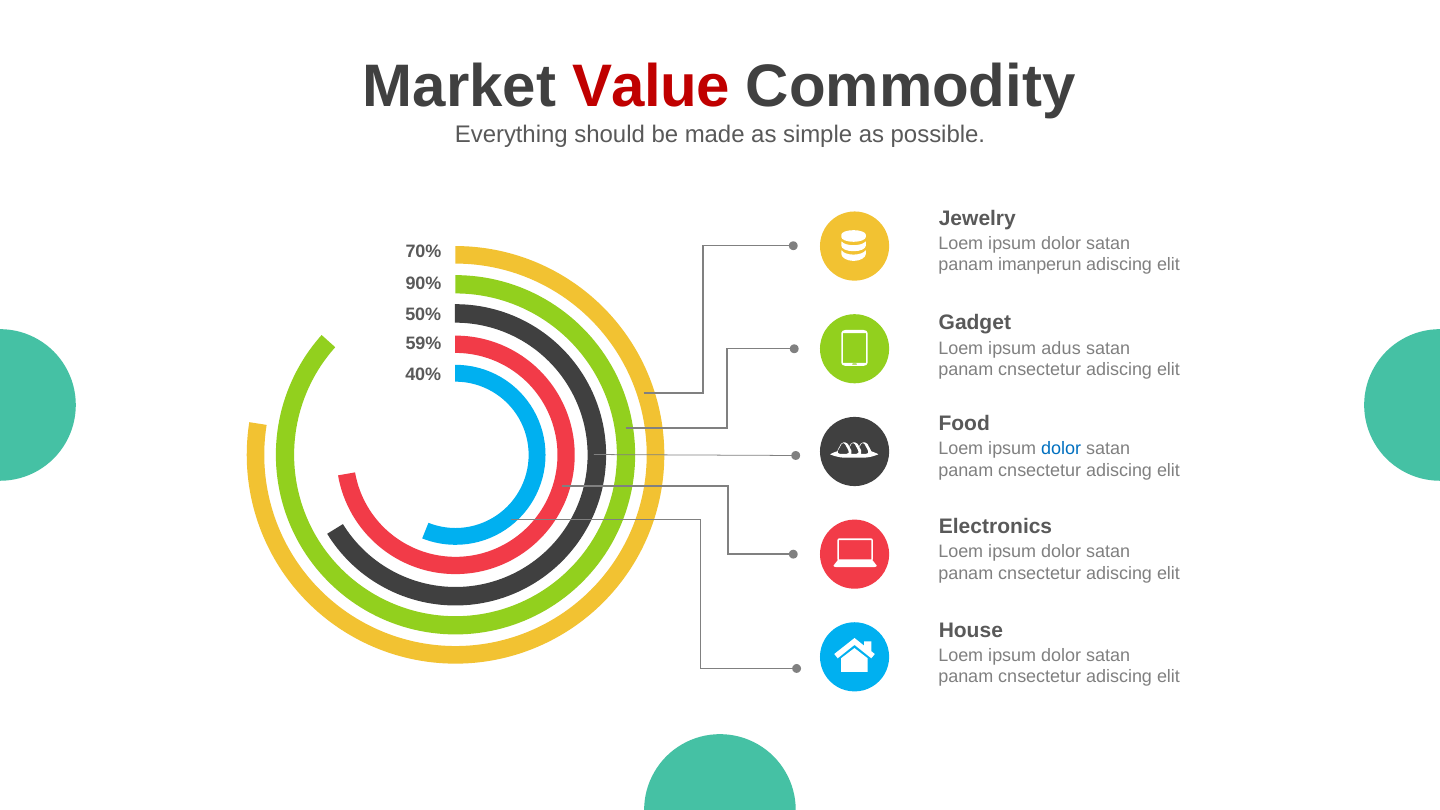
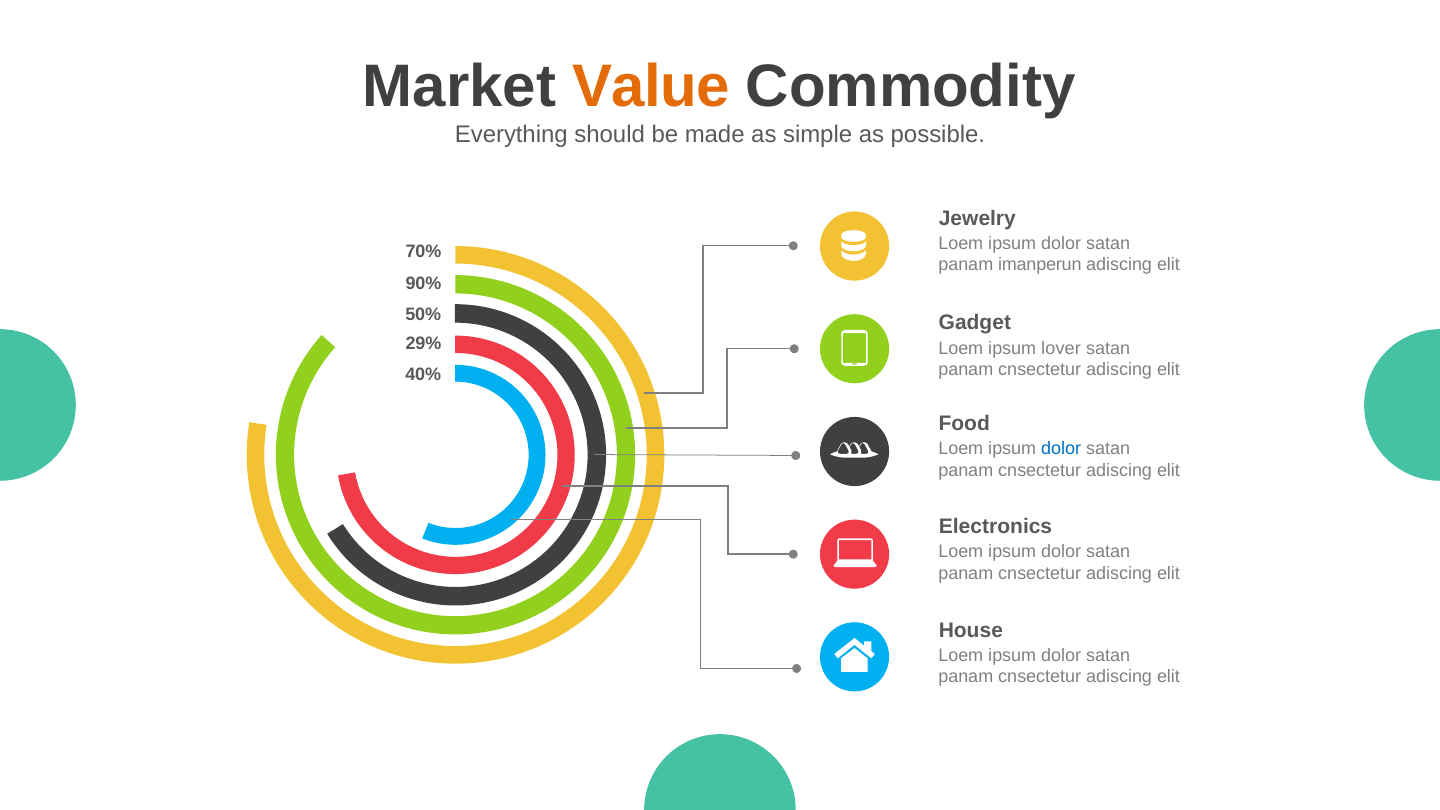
Value colour: red -> orange
59%: 59% -> 29%
adus: adus -> lover
